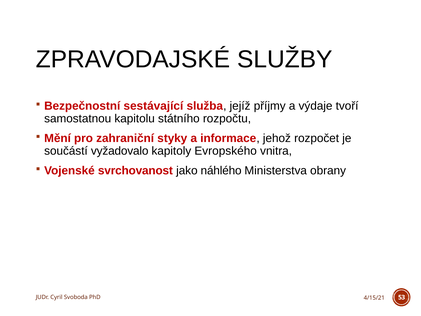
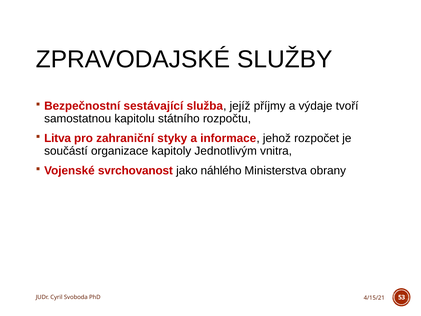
Mění: Mění -> Litva
vyžadovalo: vyžadovalo -> organizace
Evropského: Evropského -> Jednotlivým
